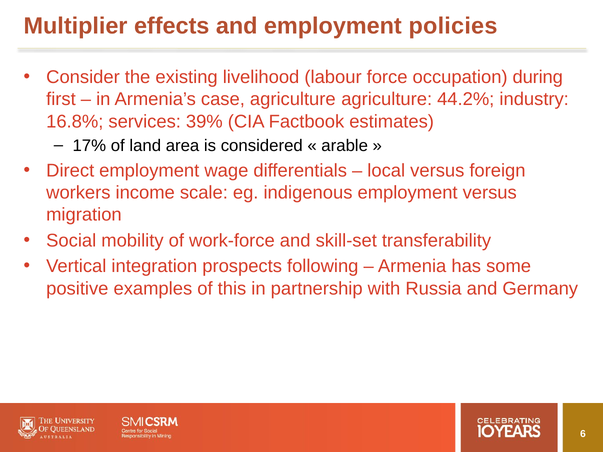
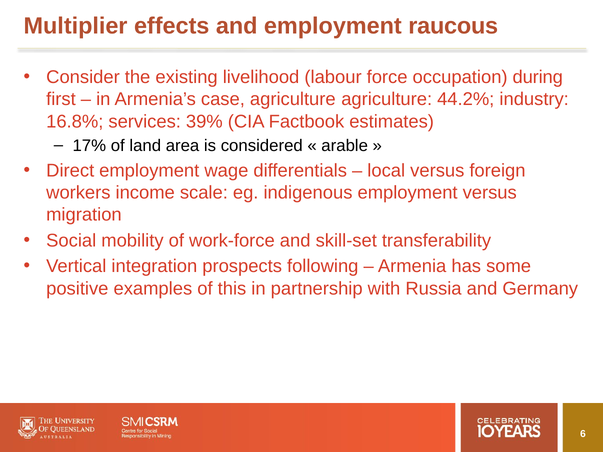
policies: policies -> raucous
